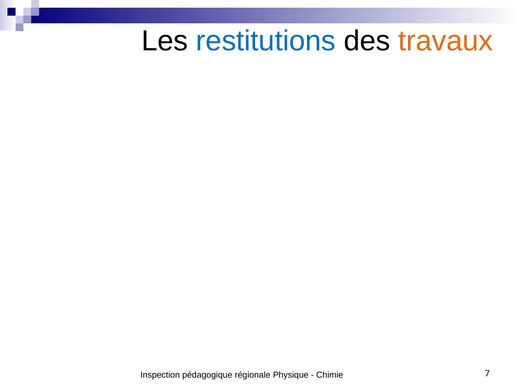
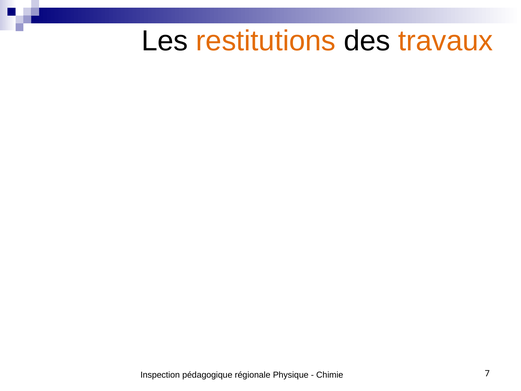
restitutions colour: blue -> orange
